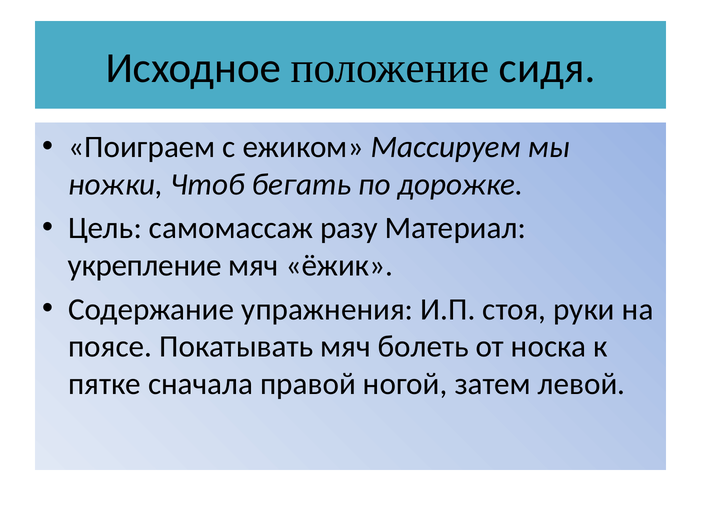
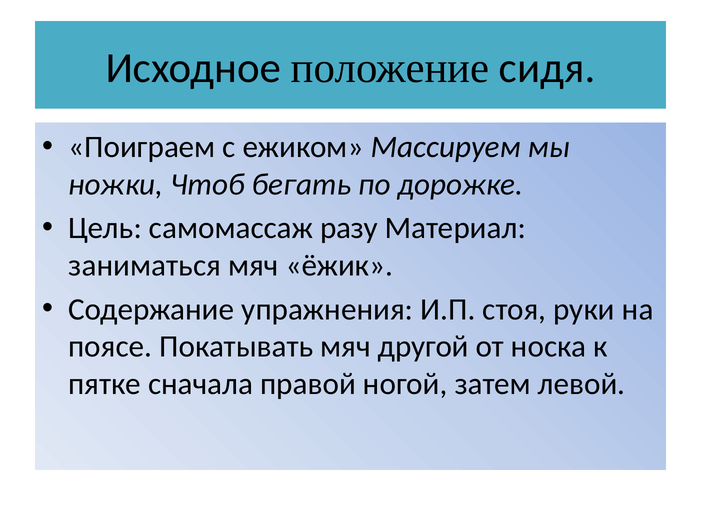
укрепление: укрепление -> заниматься
болеть: болеть -> другой
